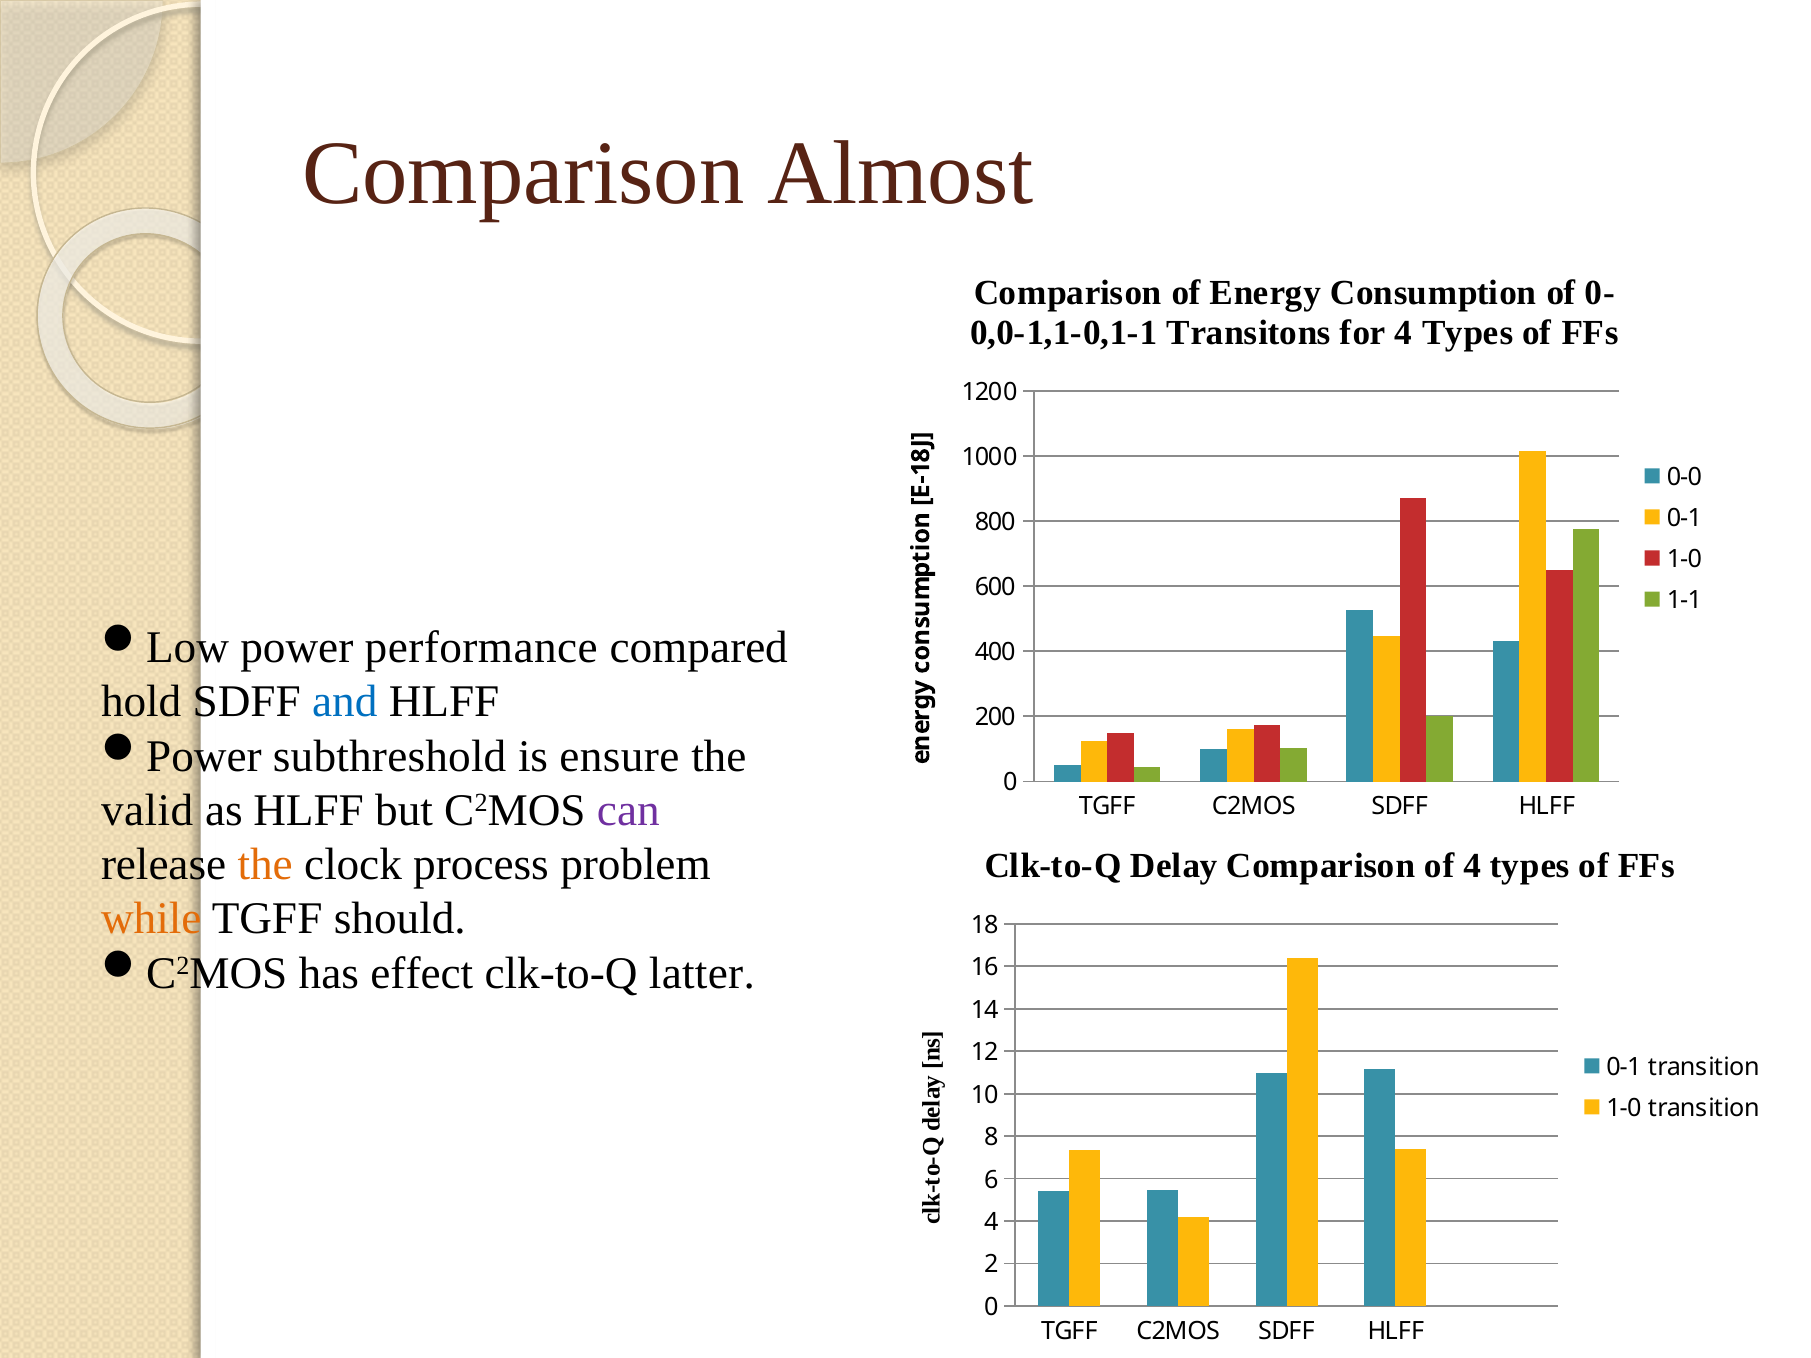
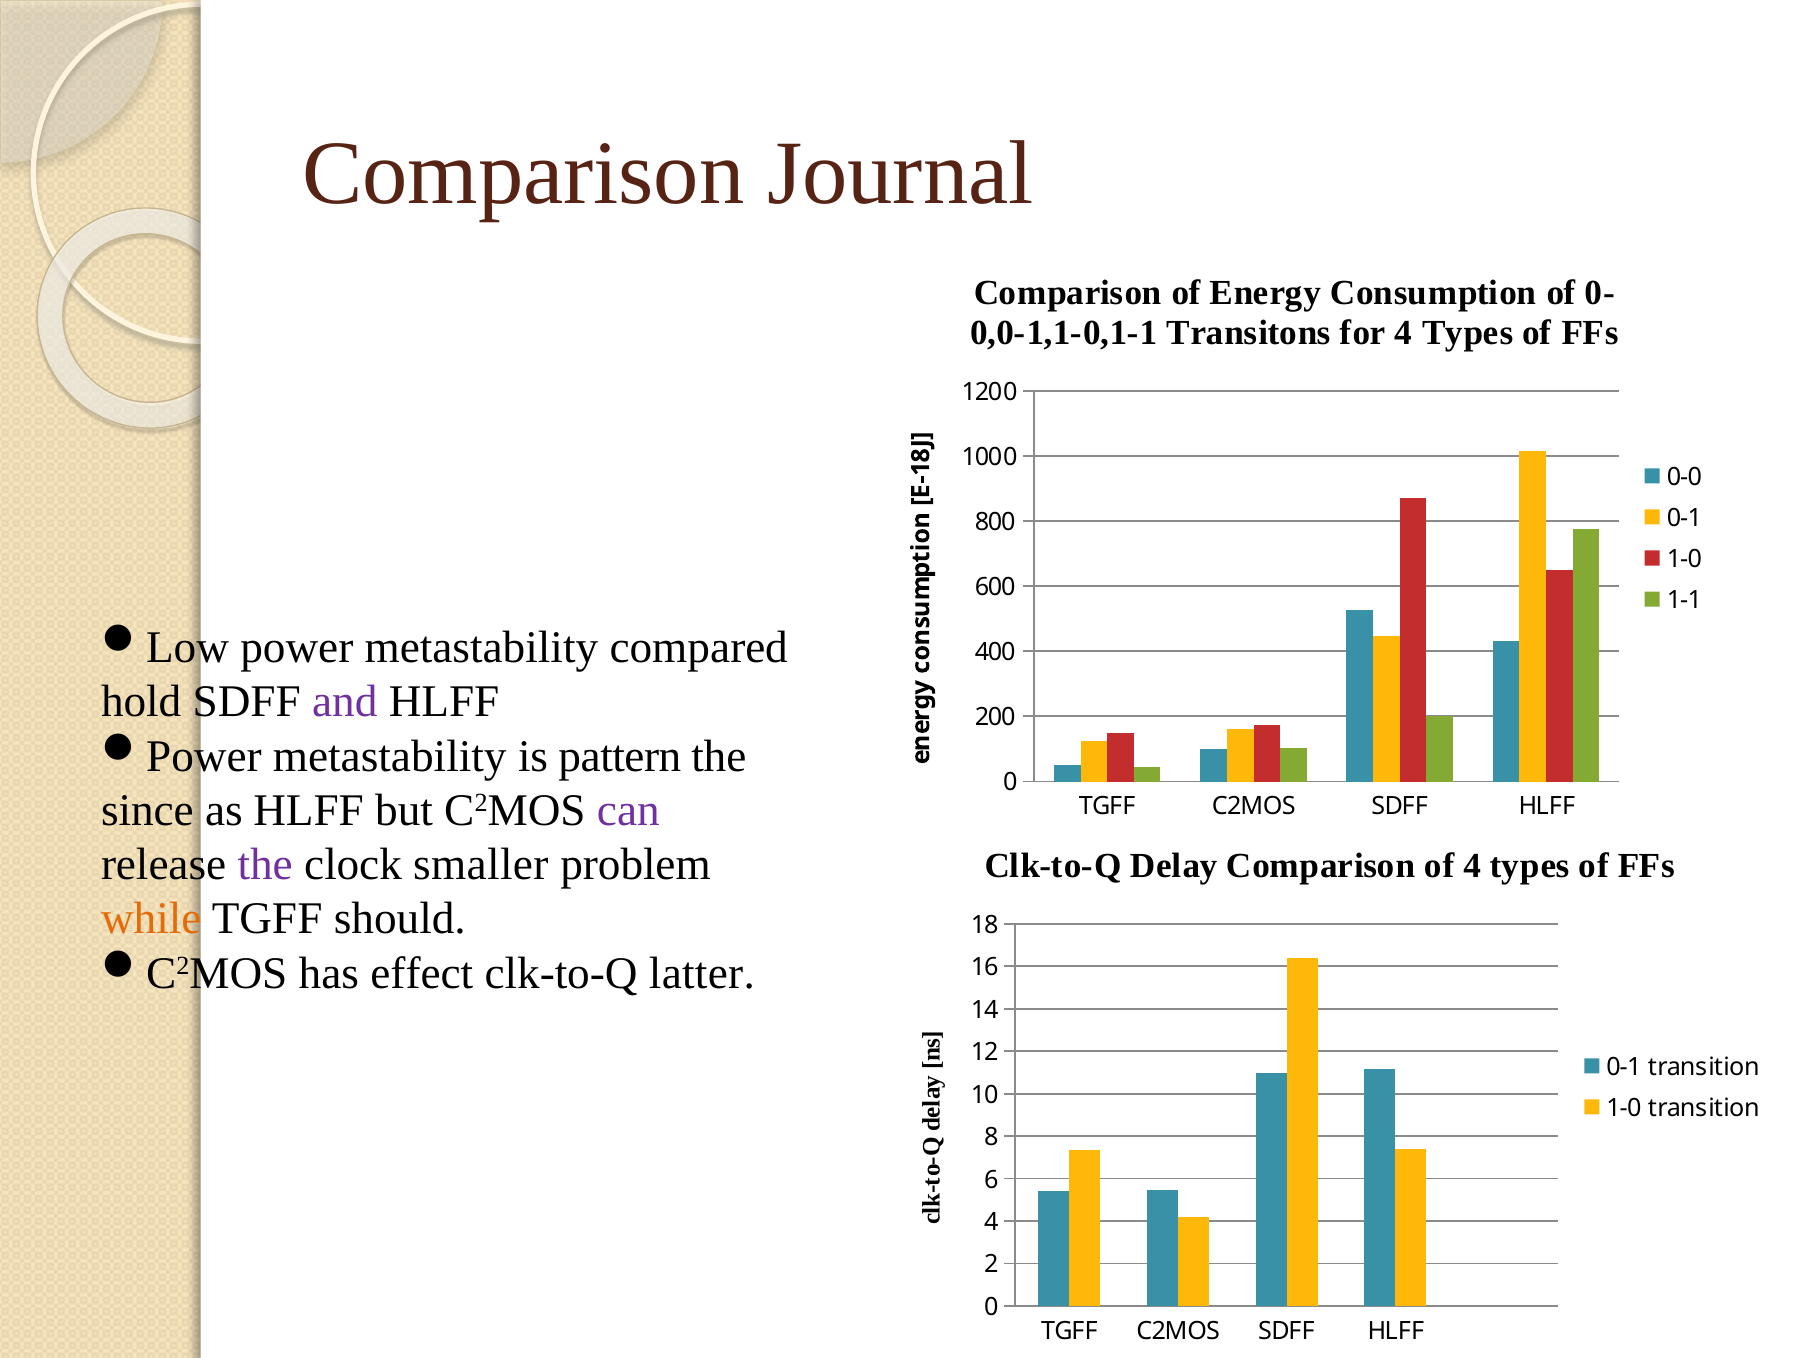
Almost: Almost -> Journal
power performance: performance -> metastability
and colour: blue -> purple
subthreshold at (390, 756): subthreshold -> metastability
ensure: ensure -> pattern
valid: valid -> since
the at (265, 865) colour: orange -> purple
process: process -> smaller
